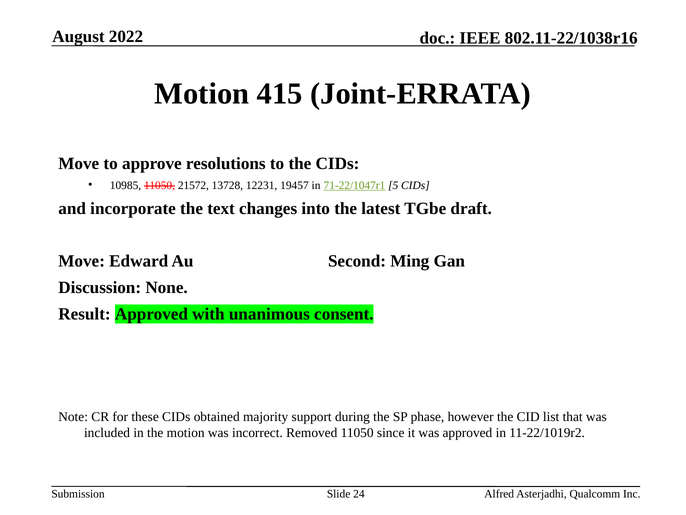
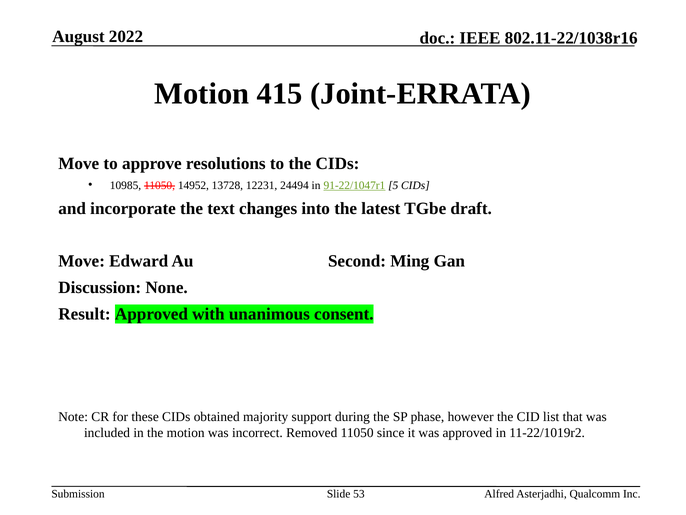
21572: 21572 -> 14952
19457: 19457 -> 24494
71-22/1047r1: 71-22/1047r1 -> 91-22/1047r1
24: 24 -> 53
